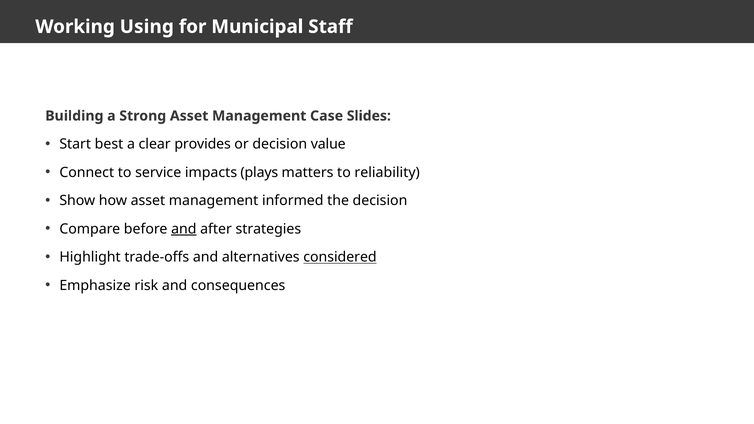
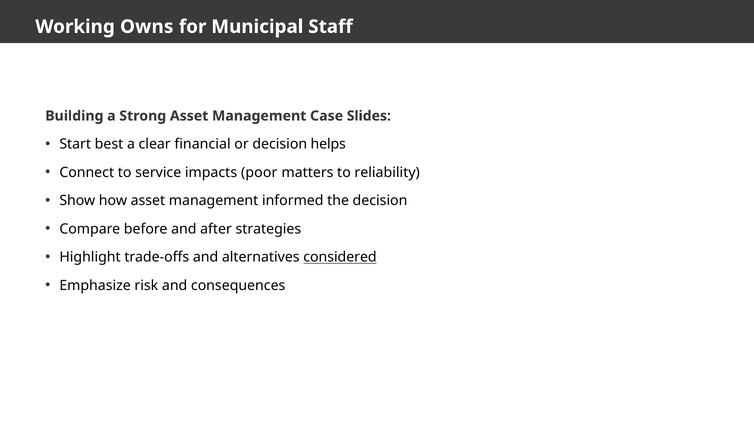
Using: Using -> Owns
provides: provides -> financial
value: value -> helps
plays: plays -> poor
and at (184, 229) underline: present -> none
